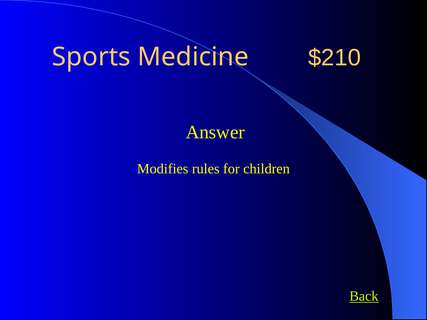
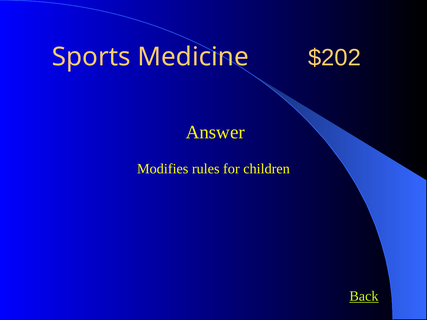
$210: $210 -> $202
